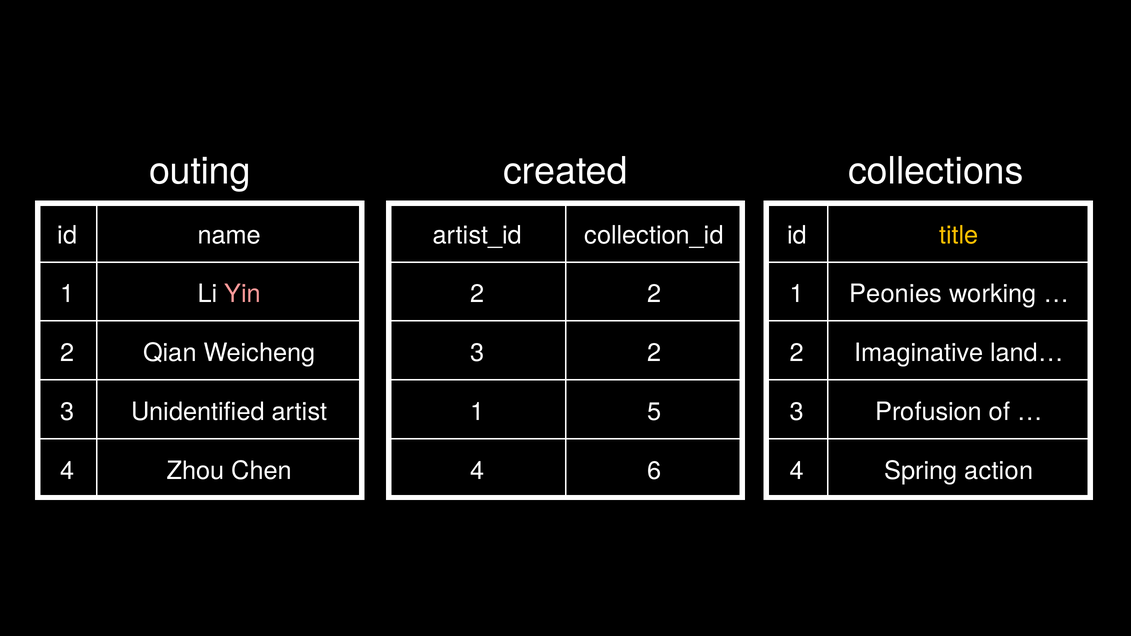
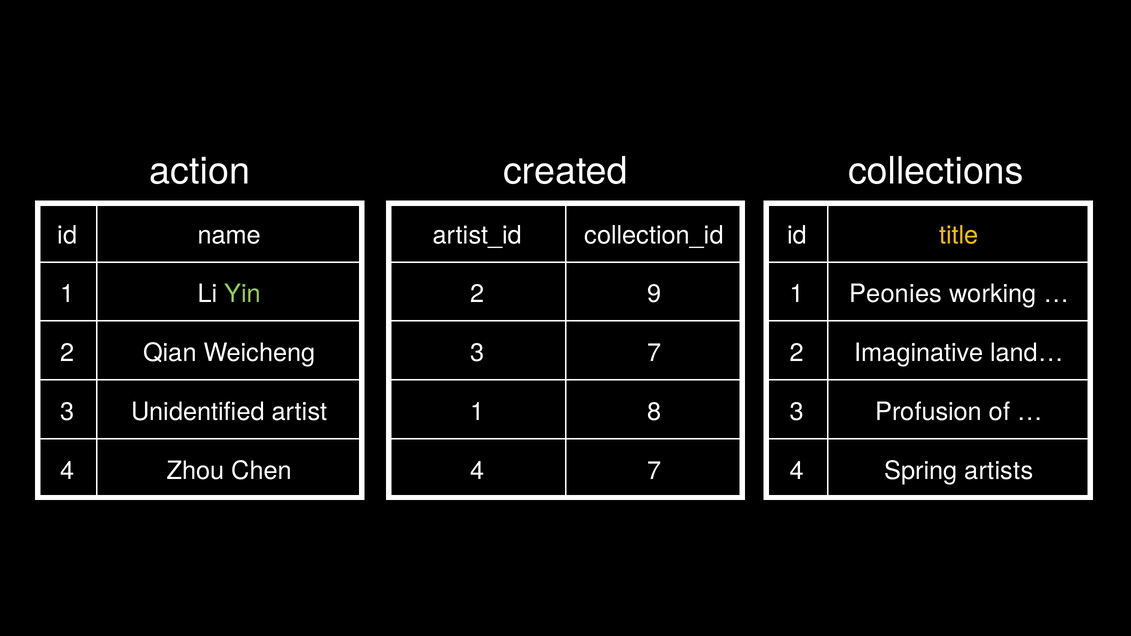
outing: outing -> action
Yin colour: pink -> light green
2 2: 2 -> 9
3 2: 2 -> 7
5: 5 -> 8
4 6: 6 -> 7
action: action -> artists
